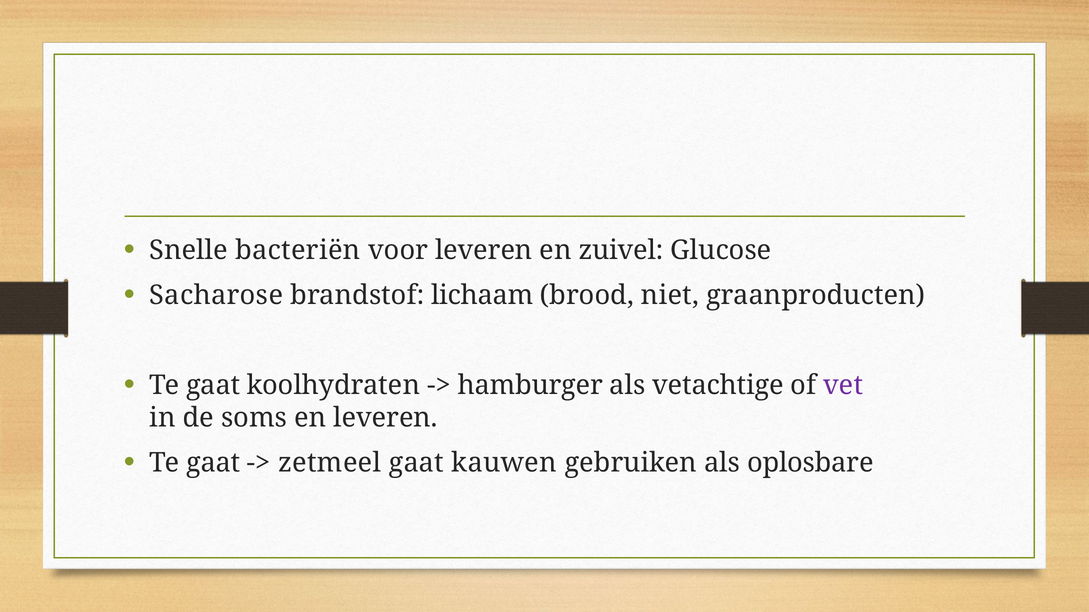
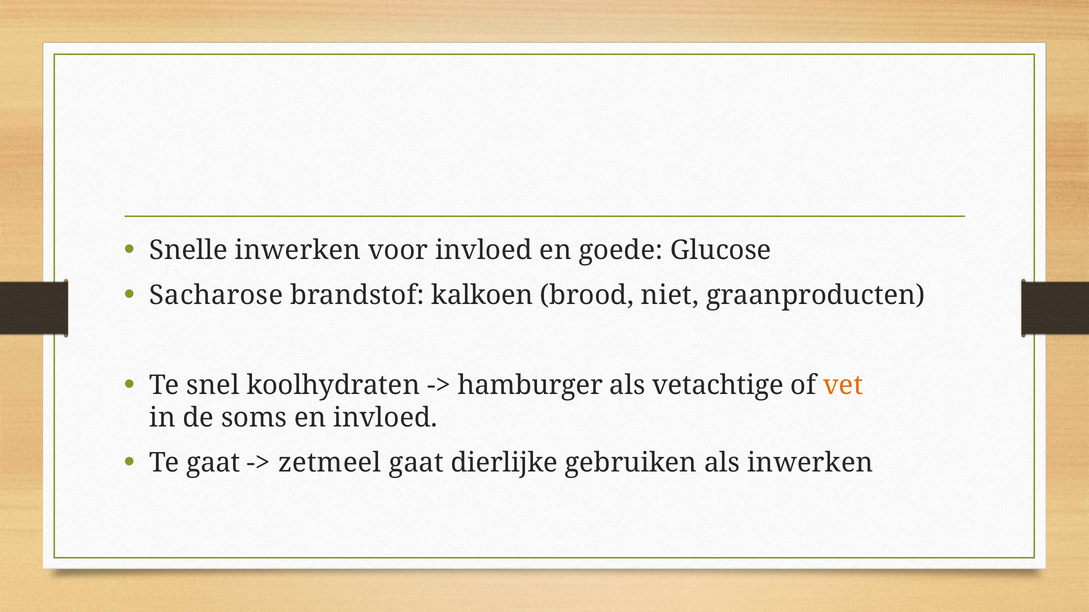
Snelle bacteriën: bacteriën -> inwerken
voor leveren: leveren -> invloed
zuivel: zuivel -> goede
lichaam: lichaam -> kalkoen
gaat at (213, 385): gaat -> snel
vet colour: purple -> orange
en leveren: leveren -> invloed
kauwen: kauwen -> dierlijke
als oplosbare: oplosbare -> inwerken
